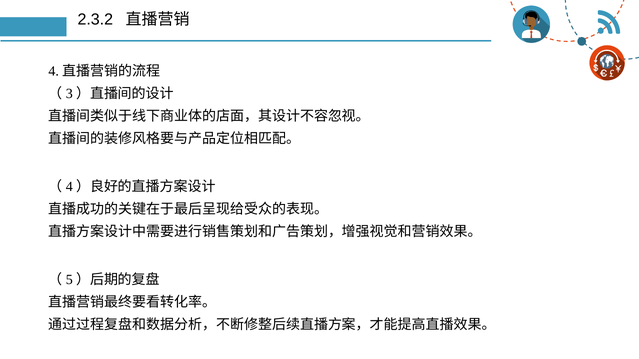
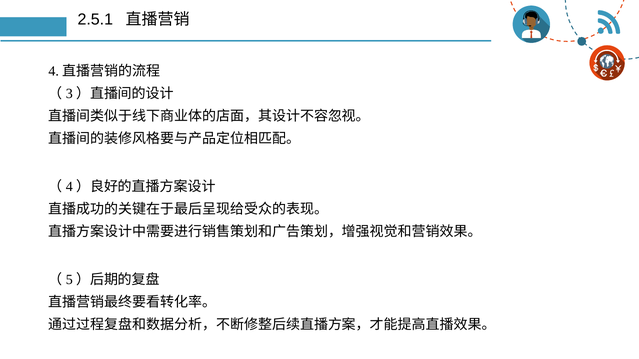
2.3.2: 2.3.2 -> 2.5.1
